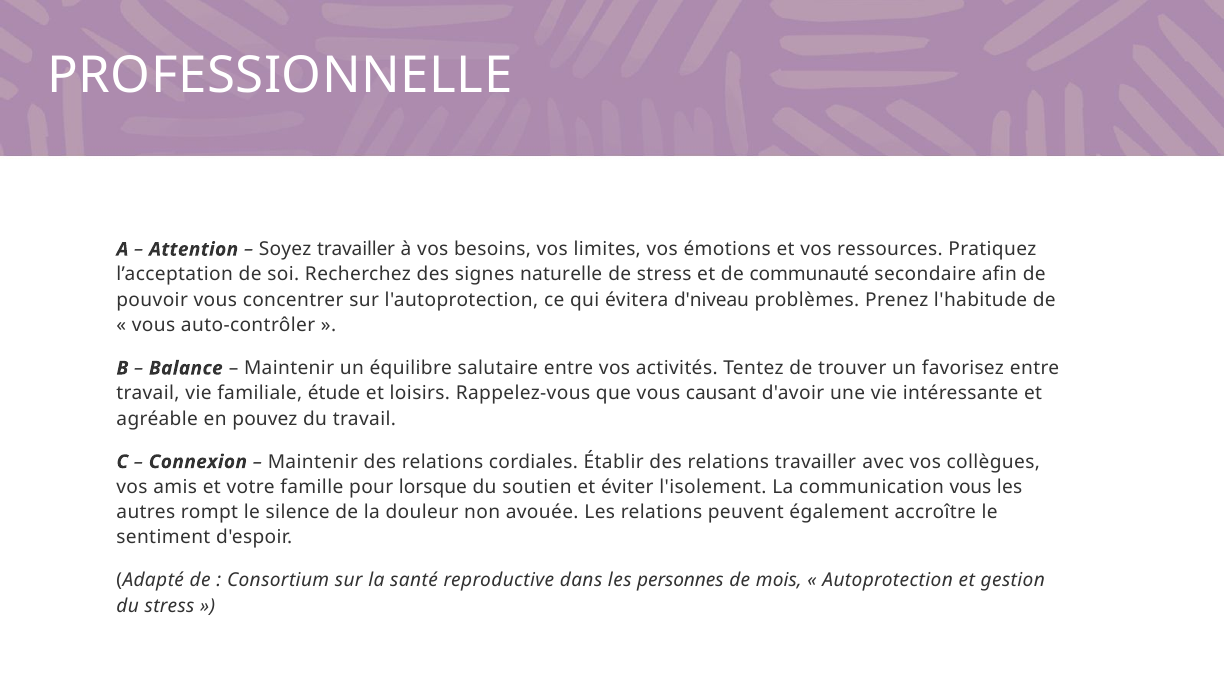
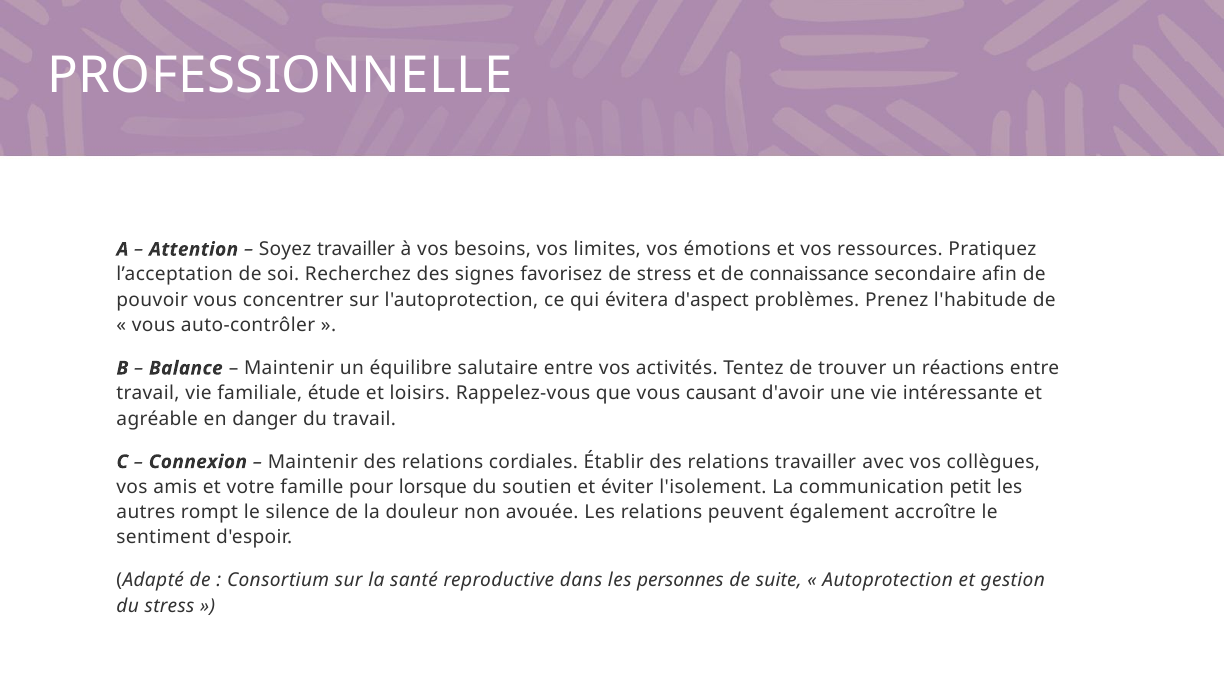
naturelle: naturelle -> favorisez
communauté: communauté -> connaissance
d'niveau: d'niveau -> d'aspect
favorisez: favorisez -> réactions
pouvez: pouvez -> danger
communication vous: vous -> petit
mois: mois -> suite
